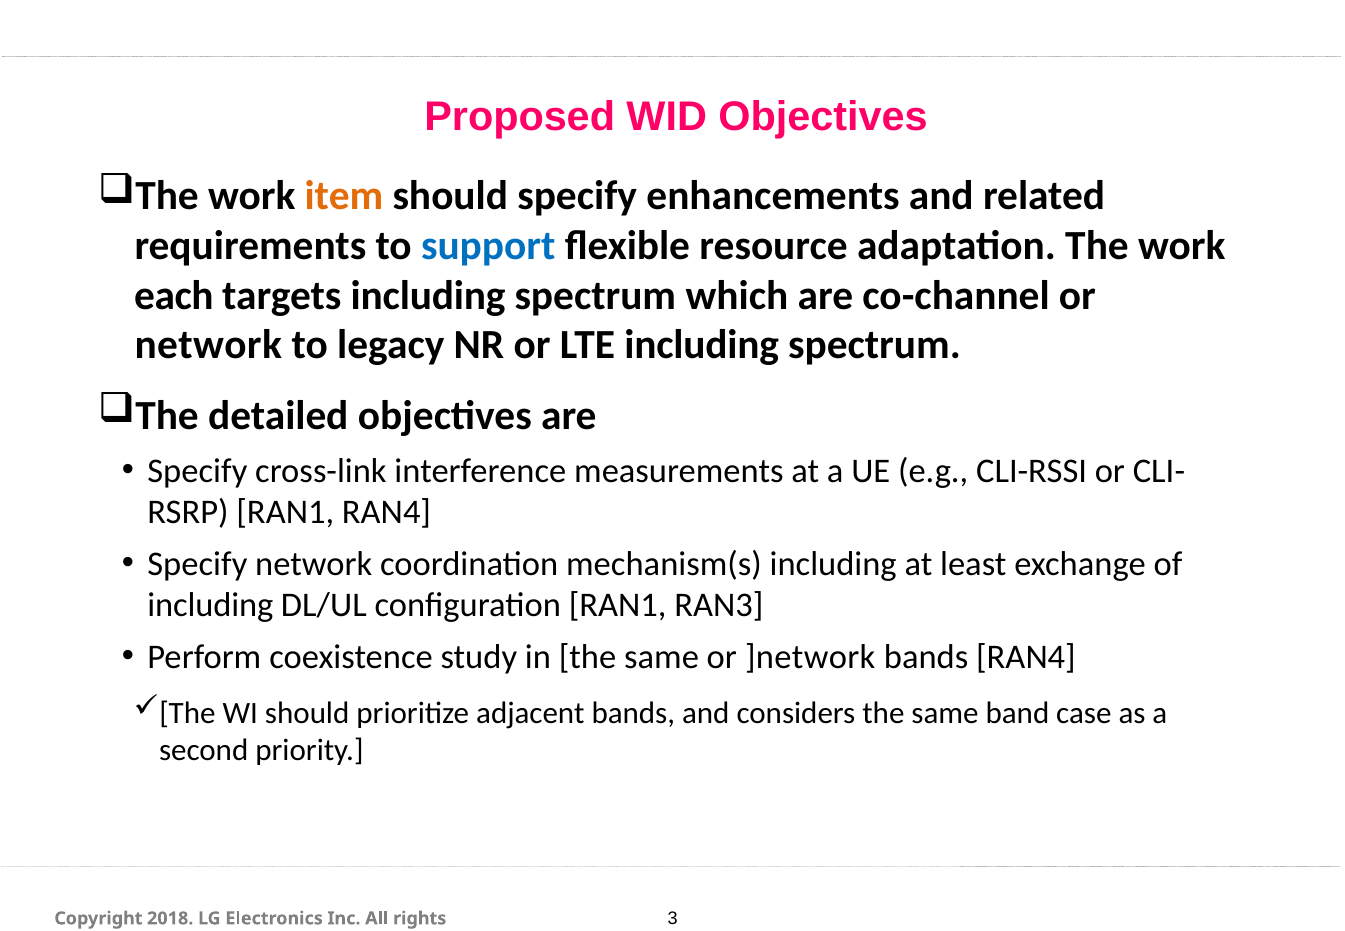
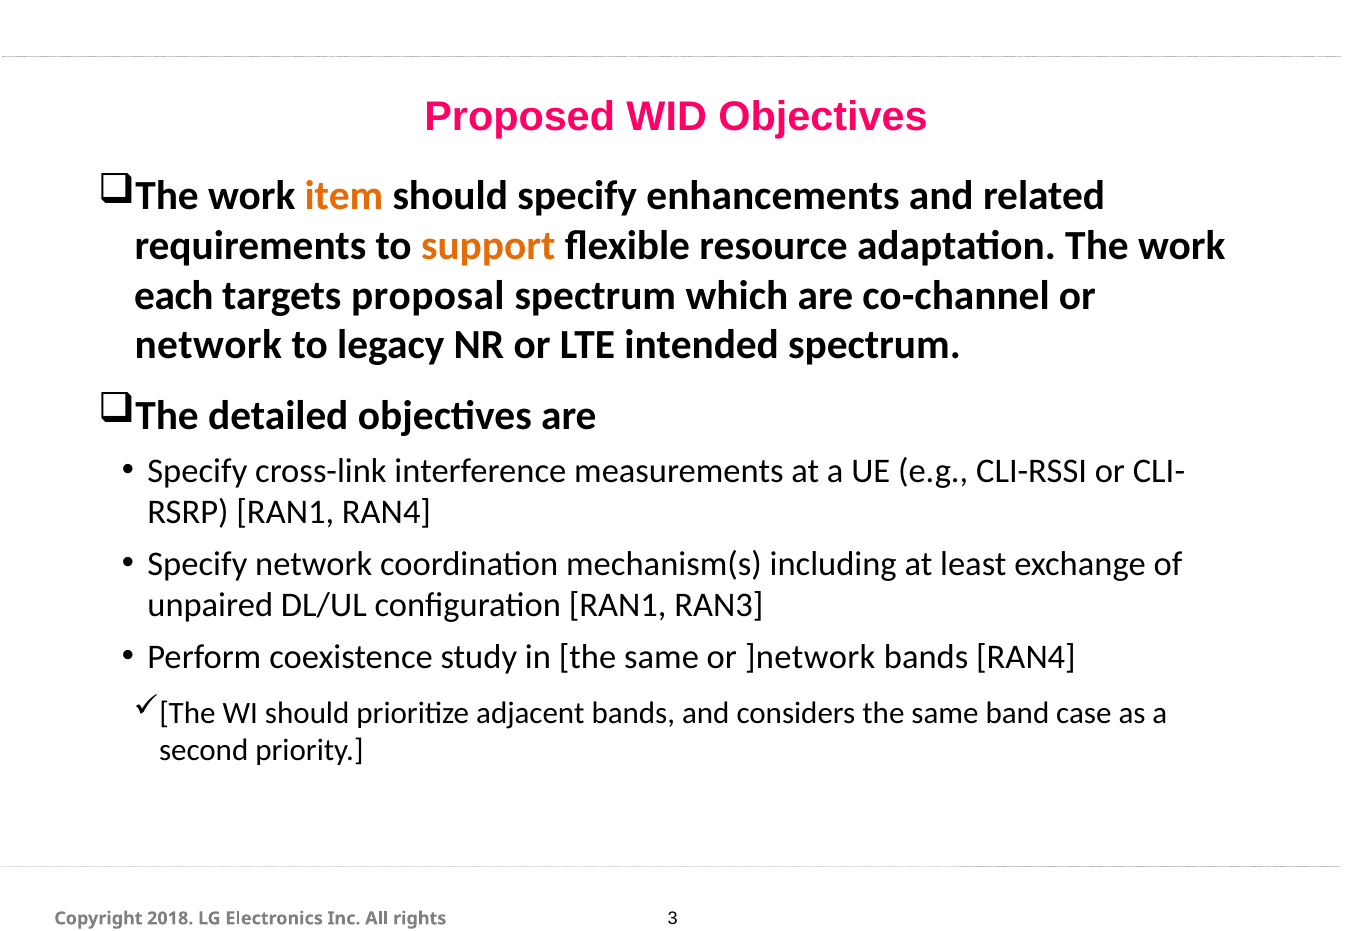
support colour: blue -> orange
targets including: including -> proposal
LTE including: including -> intended
including at (210, 606): including -> unpaired
